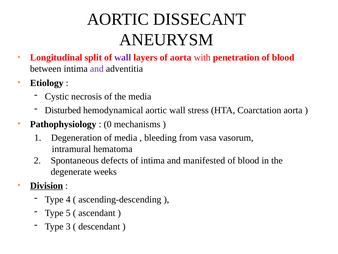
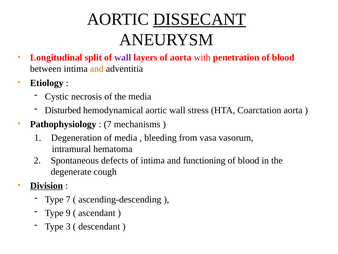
DISSECANT underline: none -> present
and at (97, 69) colour: purple -> orange
0 at (108, 124): 0 -> 7
manifested: manifested -> functioning
weeks: weeks -> cough
Type 4: 4 -> 7
5: 5 -> 9
